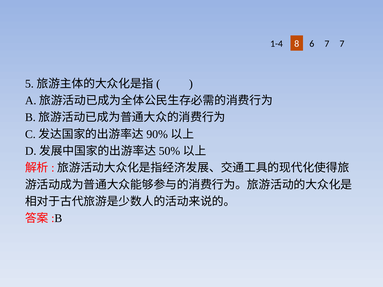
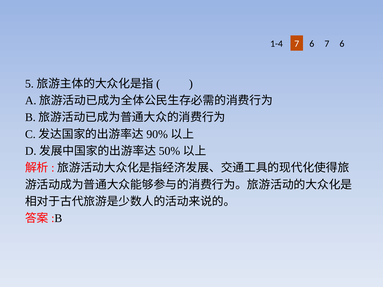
1-4 8: 8 -> 7
6 7 7: 7 -> 6
